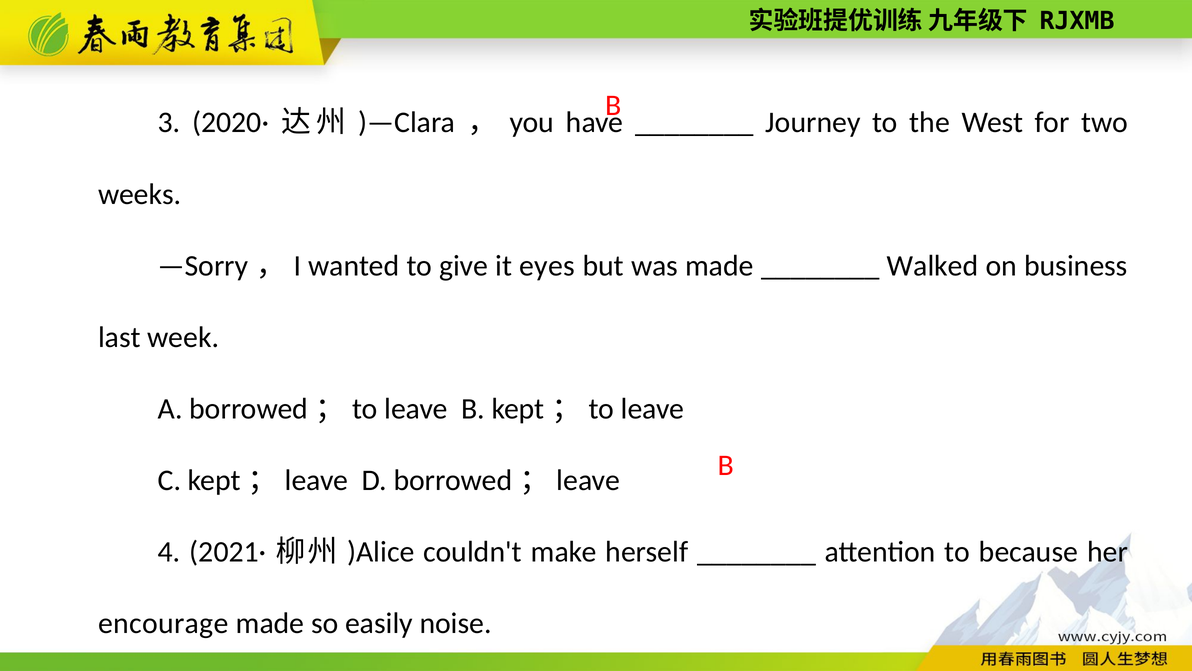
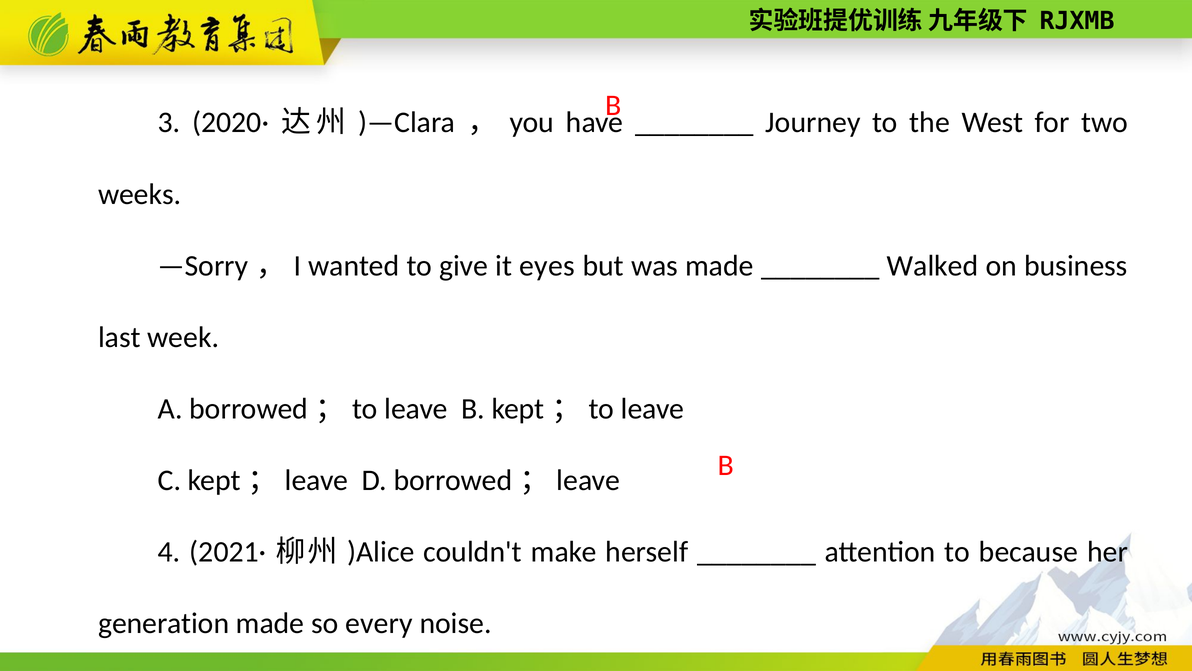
encourage: encourage -> generation
easily: easily -> every
